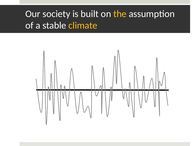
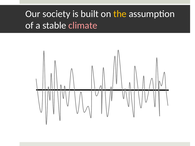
climate colour: yellow -> pink
